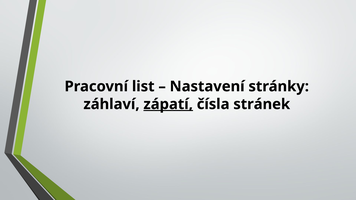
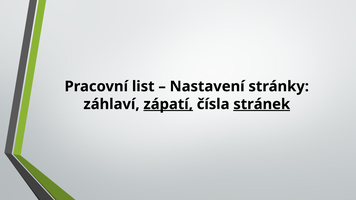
stránek underline: none -> present
